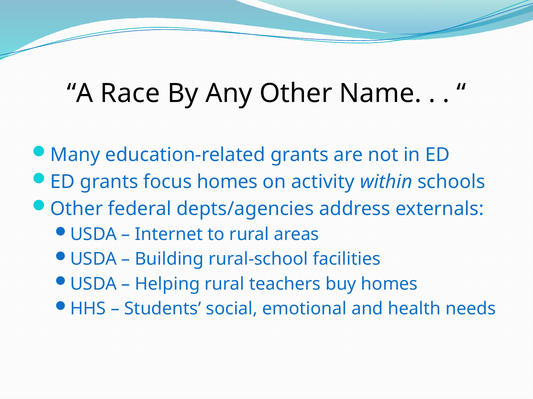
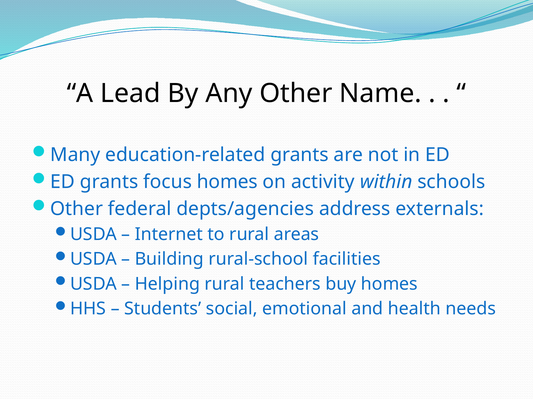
Race: Race -> Lead
